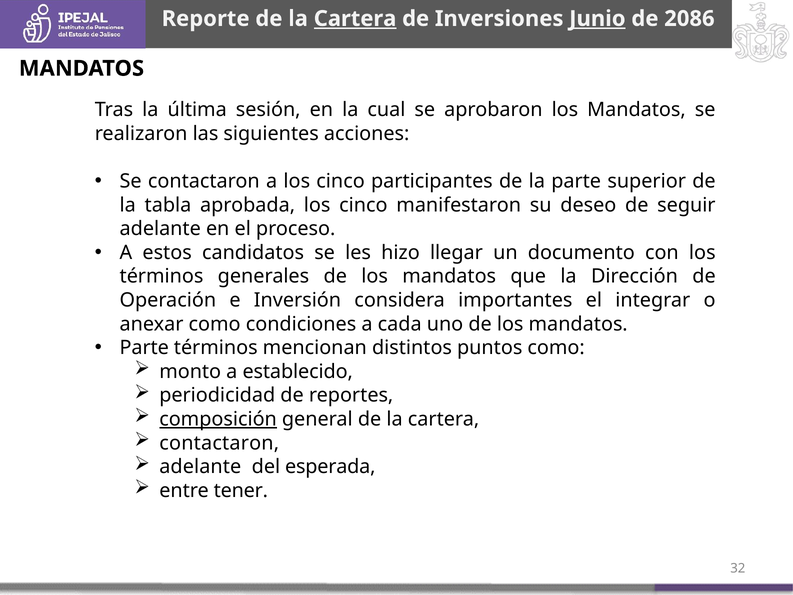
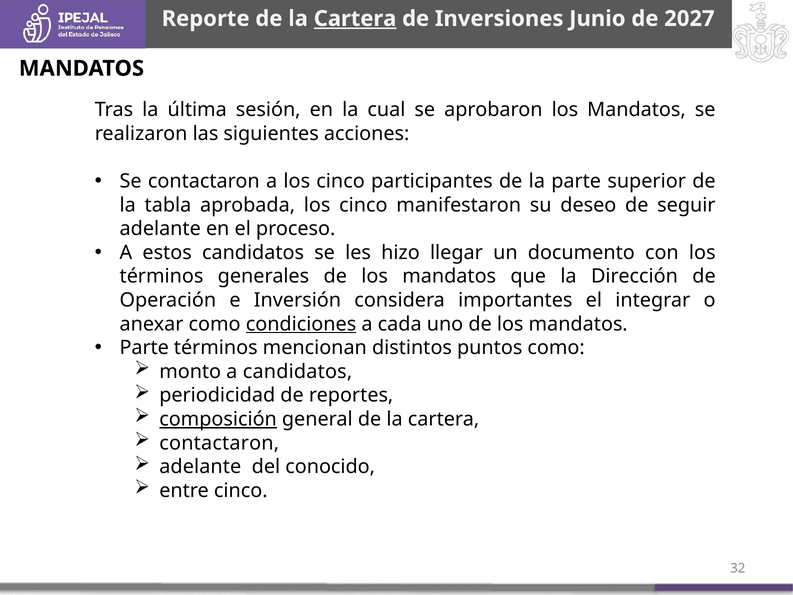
Junio underline: present -> none
2086: 2086 -> 2027
condiciones underline: none -> present
a establecido: establecido -> candidatos
esperada: esperada -> conocido
entre tener: tener -> cinco
